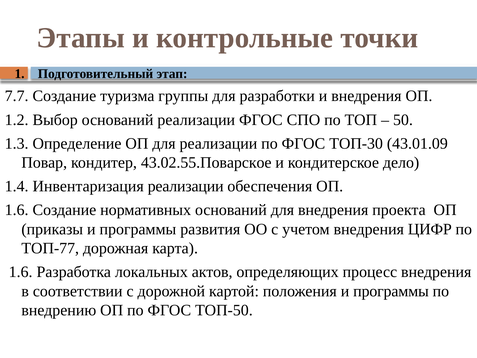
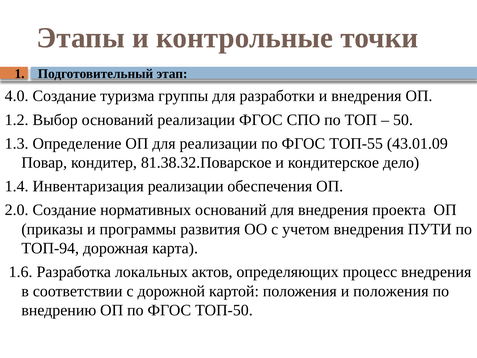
7.7: 7.7 -> 4.0
ТОП-30: ТОП-30 -> ТОП-55
43.02.55.Поварское: 43.02.55.Поварское -> 81.38.32.Поварское
1.6 at (17, 210): 1.6 -> 2.0
ЦИФР: ЦИФР -> ПУТИ
ТОП-77: ТОП-77 -> ТОП-94
положения и программы: программы -> положения
